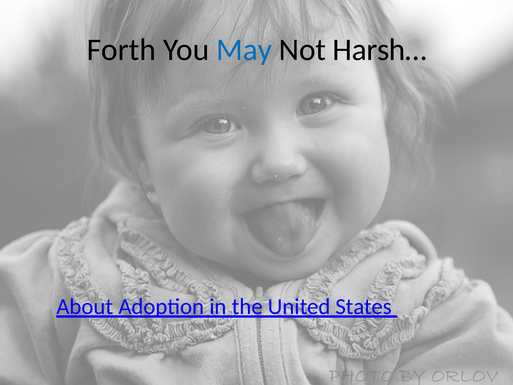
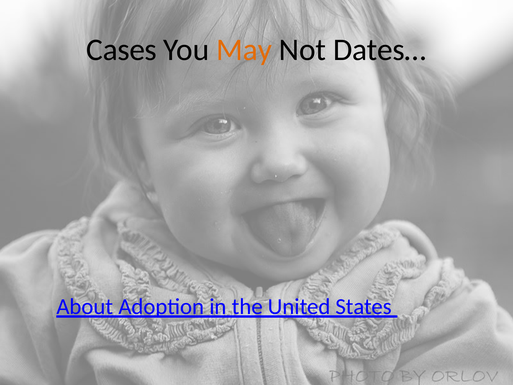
Forth: Forth -> Cases
May colour: blue -> orange
Harsh…: Harsh… -> Dates…
